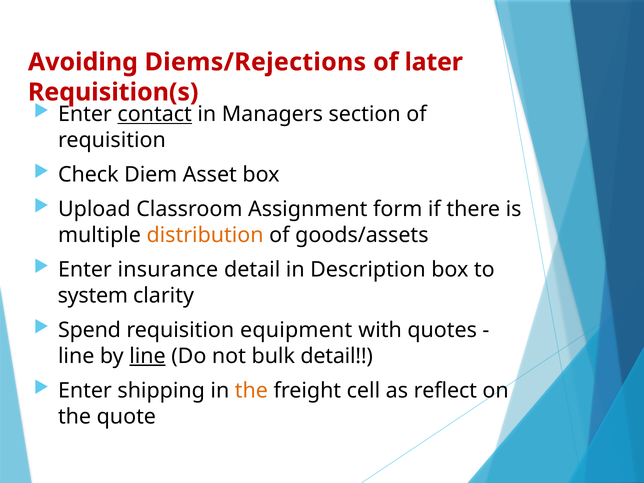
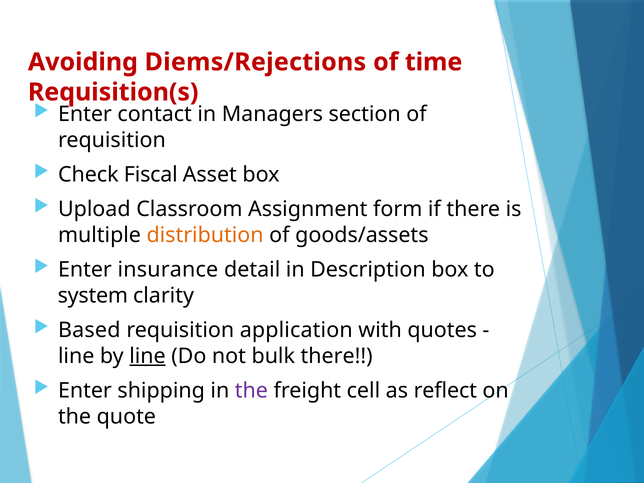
later: later -> time
contact underline: present -> none
Diem: Diem -> Fiscal
Spend: Spend -> Based
equipment: equipment -> application
bulk detail: detail -> there
the at (251, 391) colour: orange -> purple
